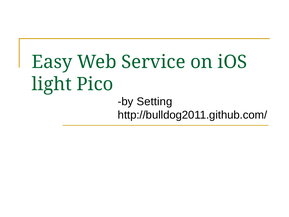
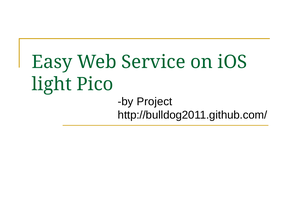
Setting: Setting -> Project
